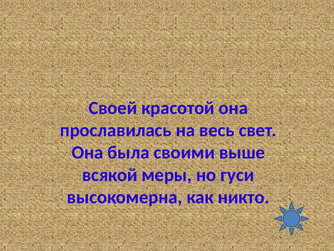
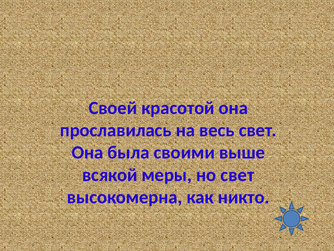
но гуси: гуси -> свет
